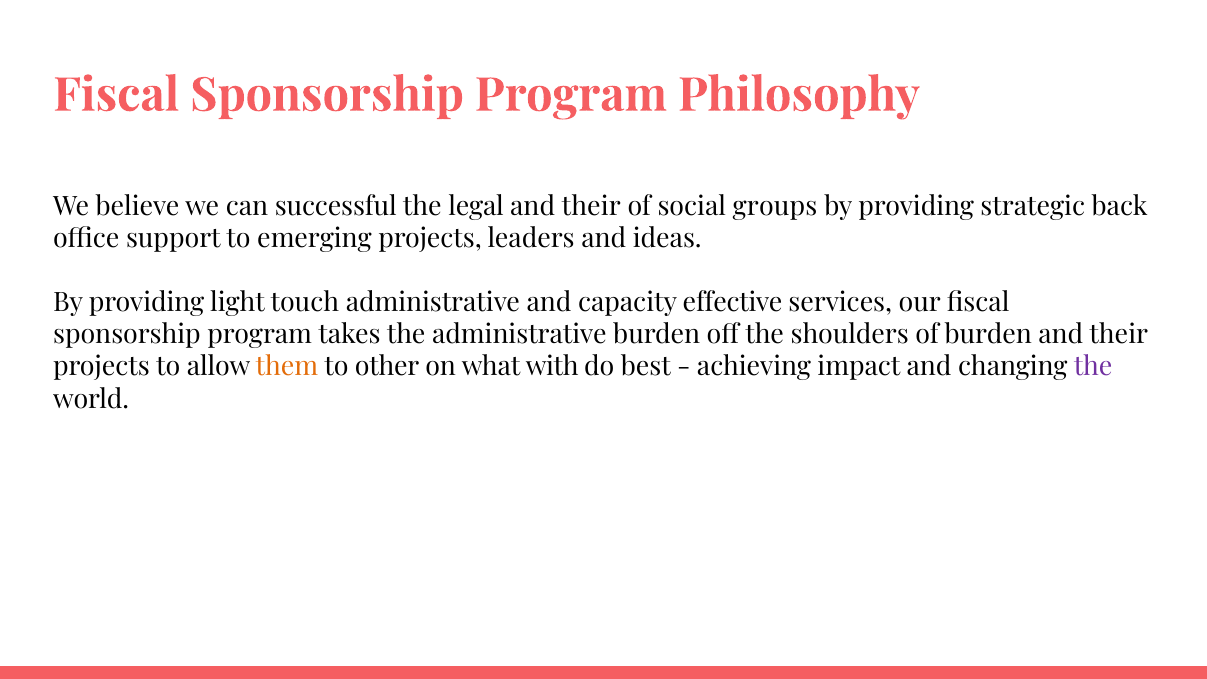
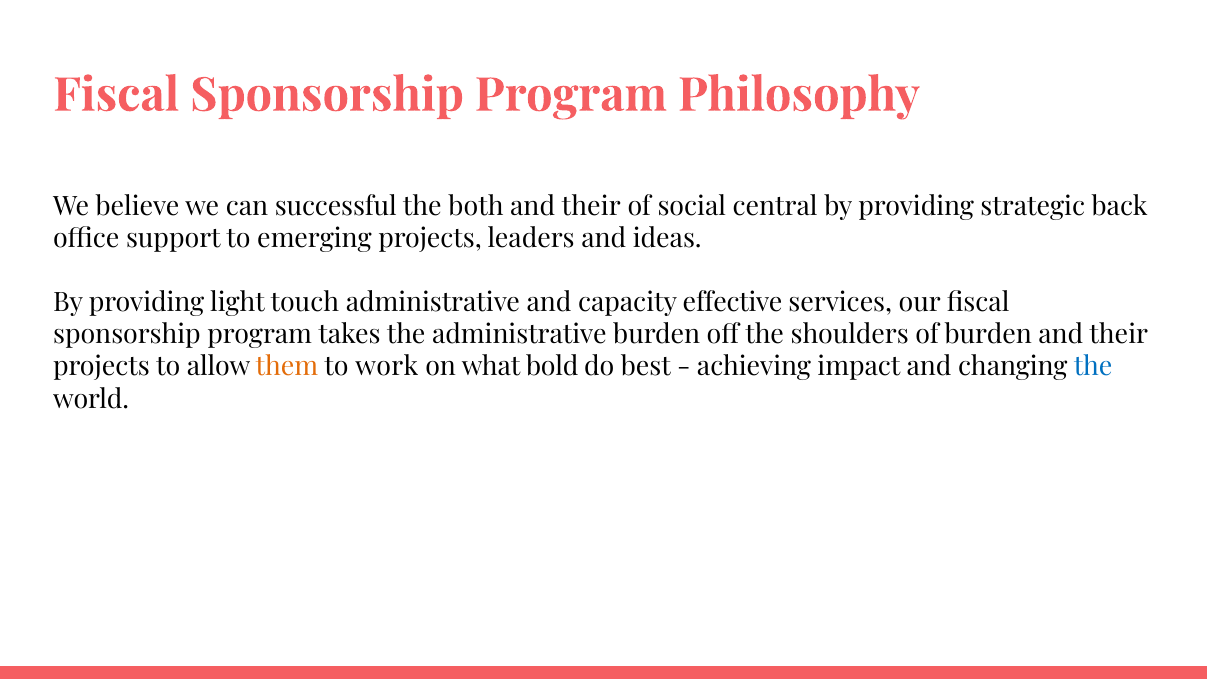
legal: legal -> both
groups: groups -> central
other: other -> work
with: with -> bold
the at (1093, 367) colour: purple -> blue
